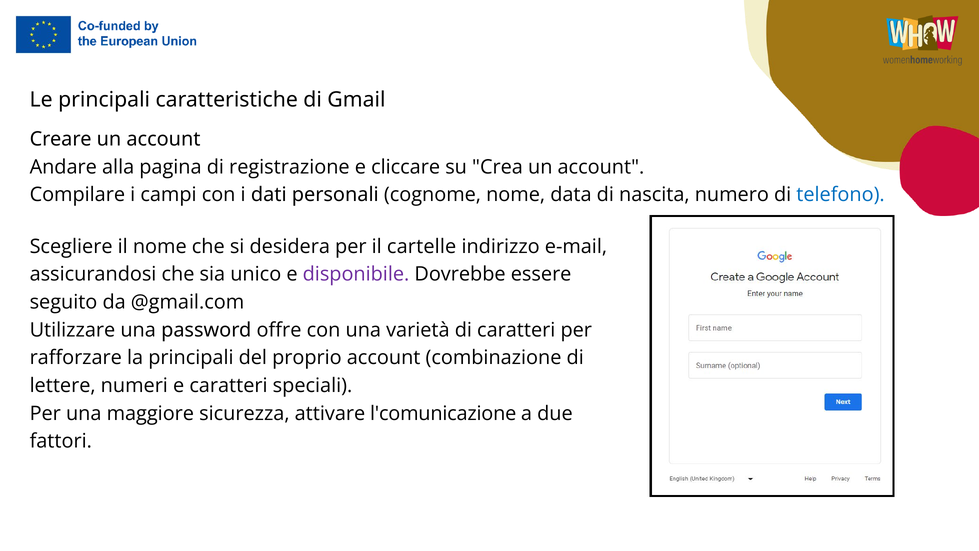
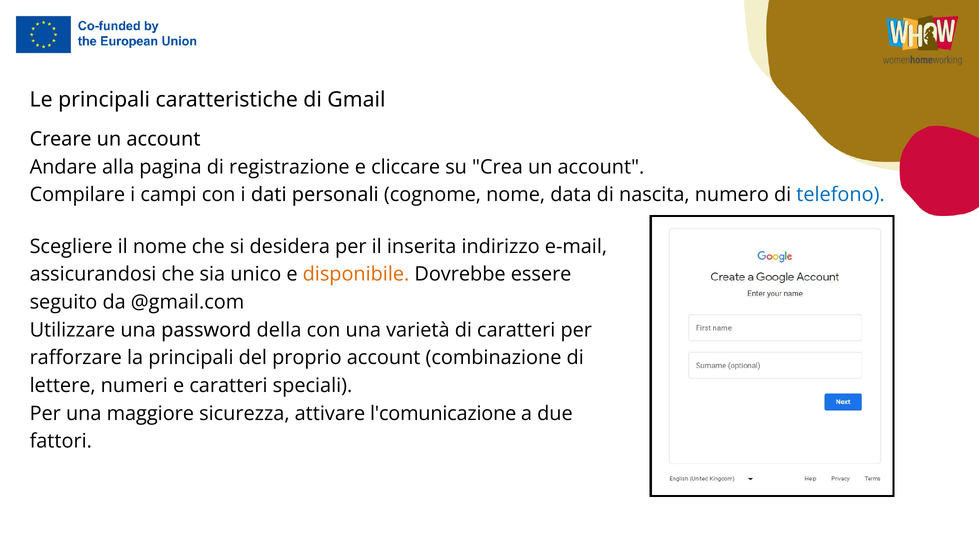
cartelle: cartelle -> inserita
disponibile colour: purple -> orange
offre: offre -> della
